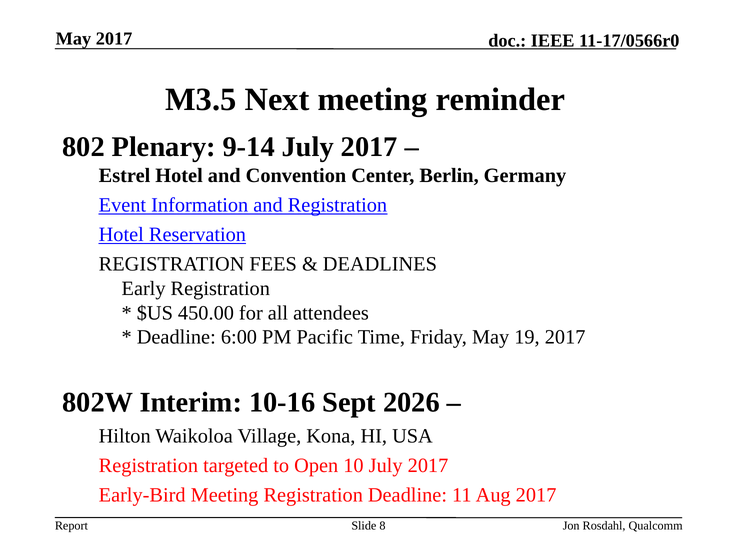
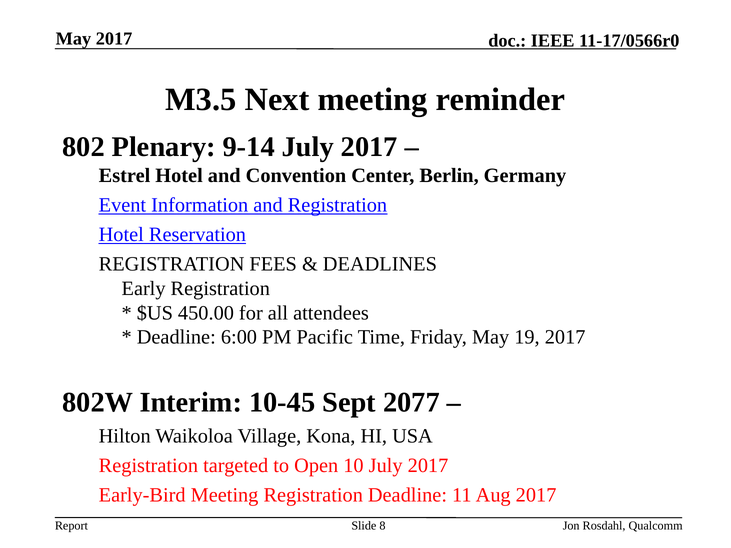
10-16: 10-16 -> 10-45
2026: 2026 -> 2077
